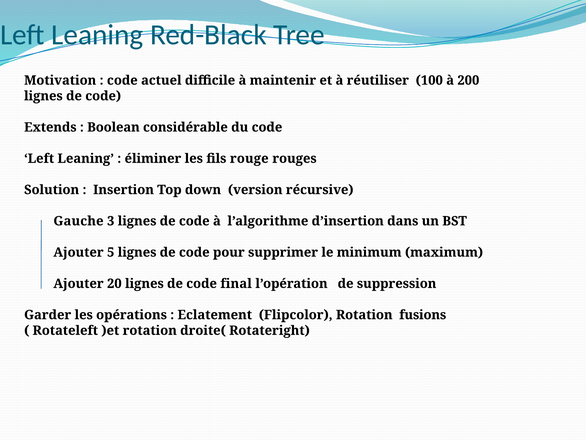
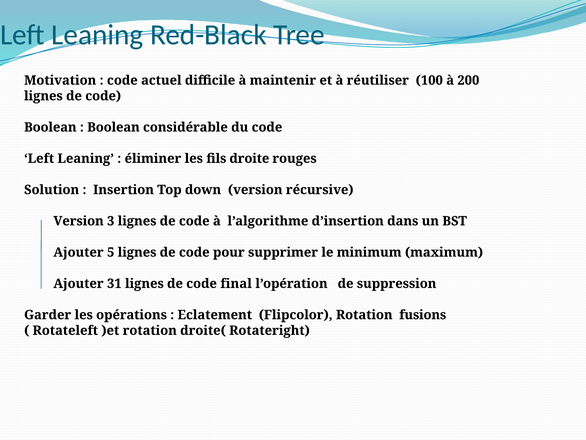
Extends at (50, 127): Extends -> Boolean
rouge: rouge -> droite
Gauche at (78, 221): Gauche -> Version
20: 20 -> 31
